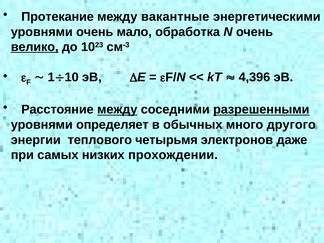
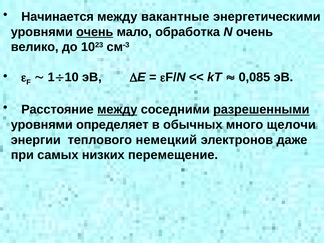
Протекание: Протекание -> Начинается
очень at (95, 32) underline: none -> present
велико underline: present -> none
4,396: 4,396 -> 0,085
другого: другого -> щелочи
четырьмя: четырьмя -> немецкий
прохождении: прохождении -> перемещение
